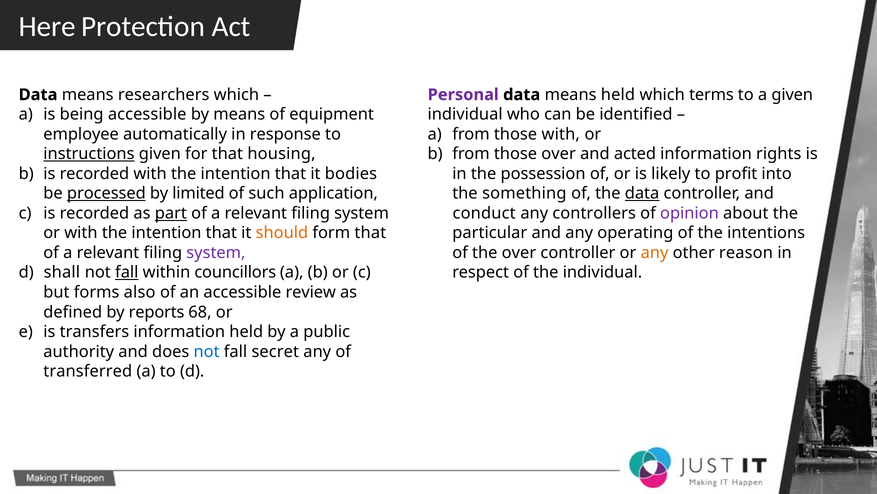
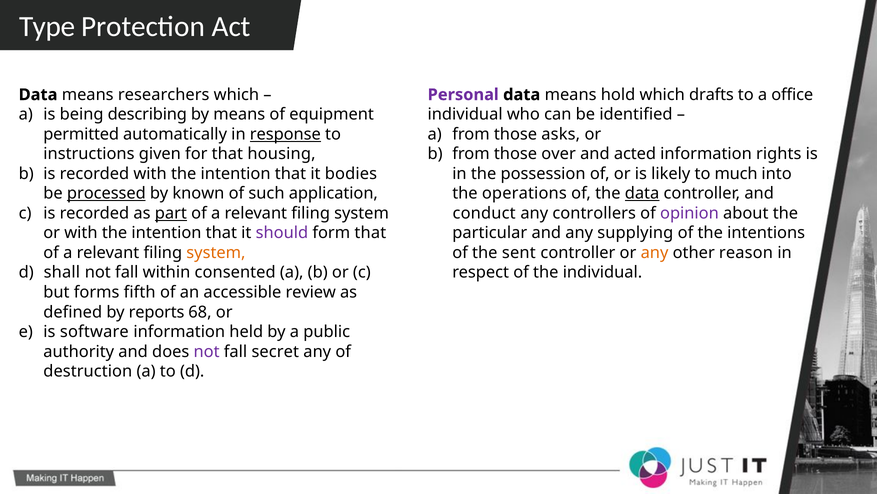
Here: Here -> Type
means held: held -> hold
terms: terms -> drafts
a given: given -> office
being accessible: accessible -> describing
employee: employee -> permitted
response underline: none -> present
those with: with -> asks
instructions underline: present -> none
profit: profit -> much
limited: limited -> known
something: something -> operations
should colour: orange -> purple
operating: operating -> supplying
system at (216, 252) colour: purple -> orange
the over: over -> sent
fall at (127, 272) underline: present -> none
councillors: councillors -> consented
also: also -> fifth
transfers: transfers -> software
not at (207, 351) colour: blue -> purple
transferred: transferred -> destruction
